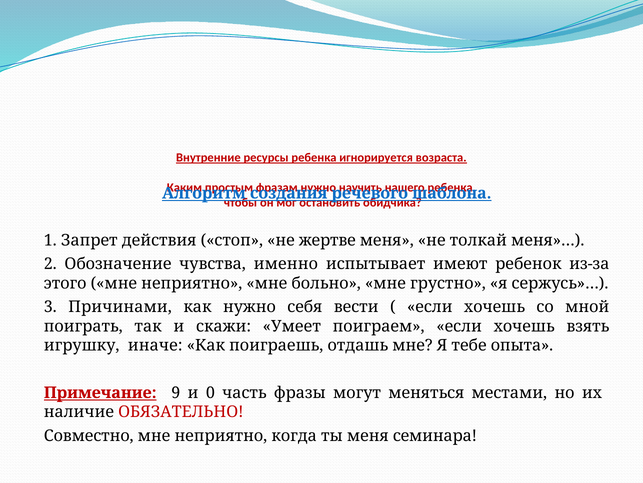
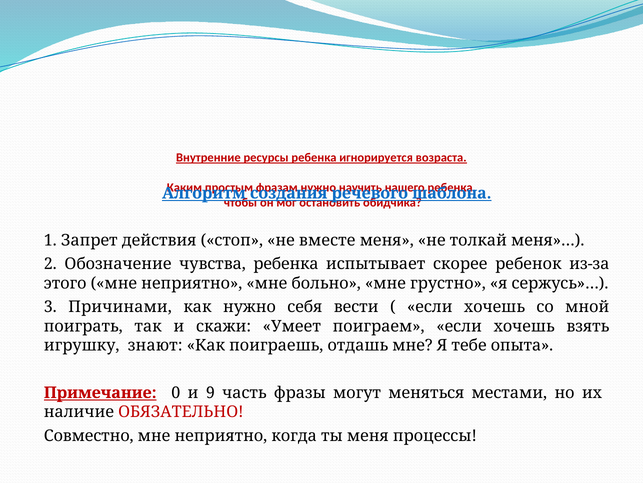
жертве: жертве -> вместе
чувства именно: именно -> ребенка
имеют: имеют -> скорее
иначе: иначе -> знают
9: 9 -> 0
0: 0 -> 9
семинара: семинара -> процессы
